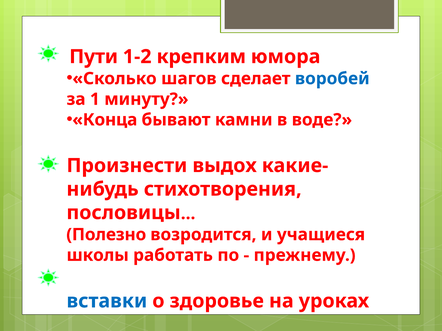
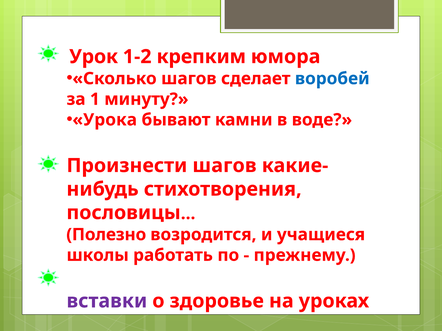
Пути: Пути -> Урок
Конца: Конца -> Урока
Произнести выдох: выдох -> шагов
вставки colour: blue -> purple
